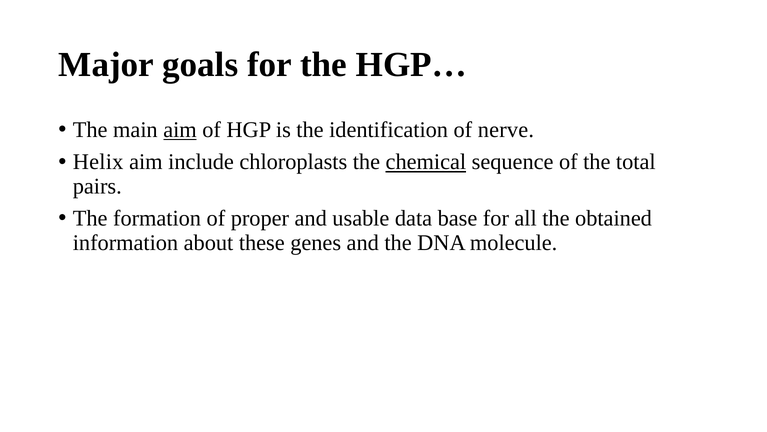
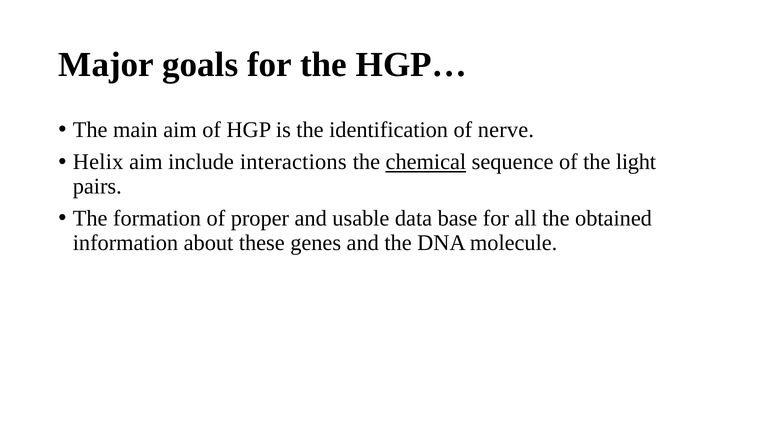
aim at (180, 130) underline: present -> none
chloroplasts: chloroplasts -> interactions
total: total -> light
